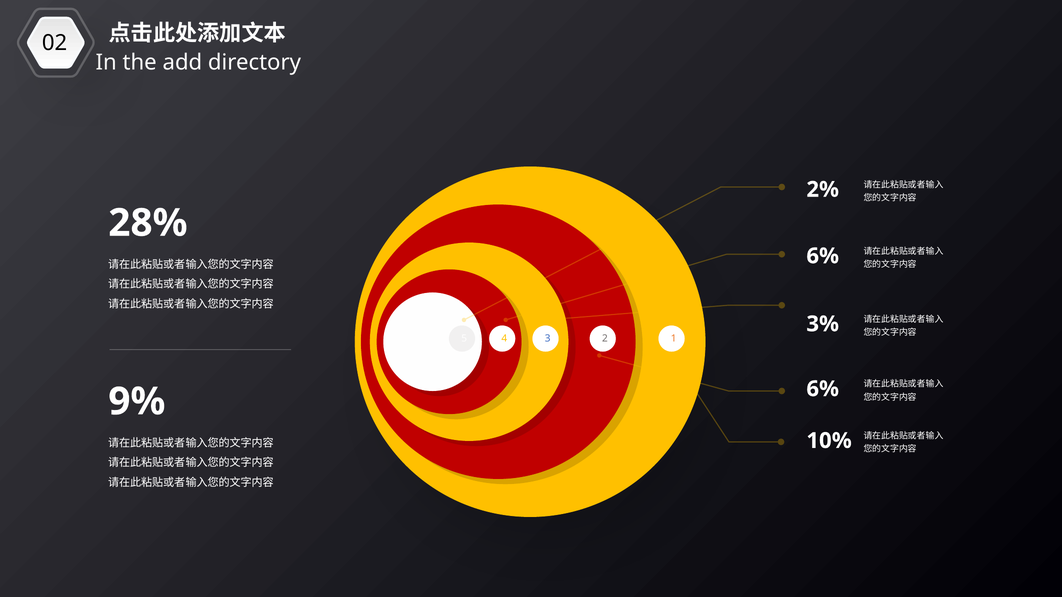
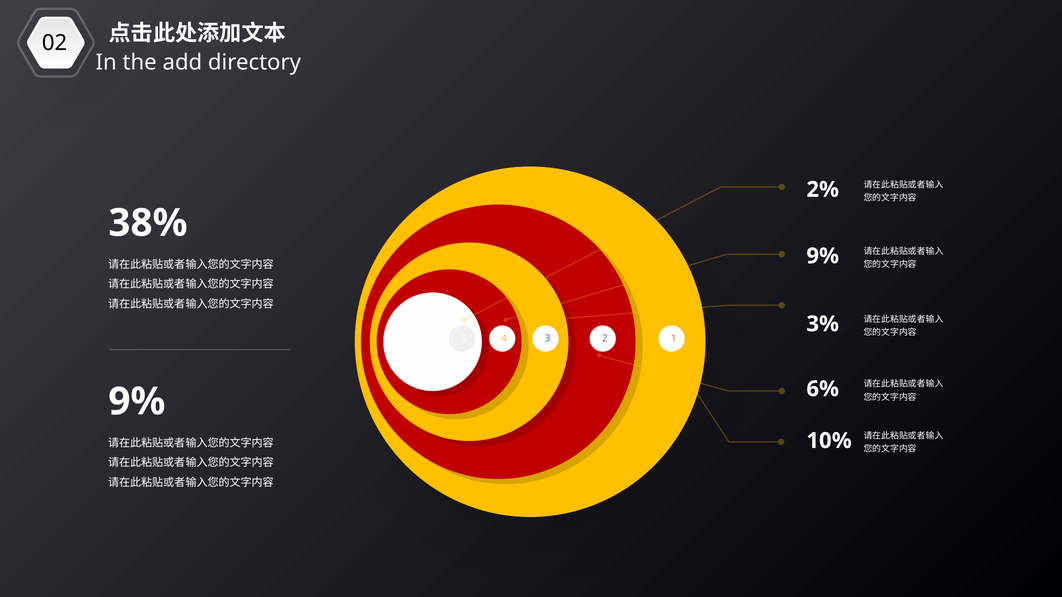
28%: 28% -> 38%
6% at (823, 256): 6% -> 9%
